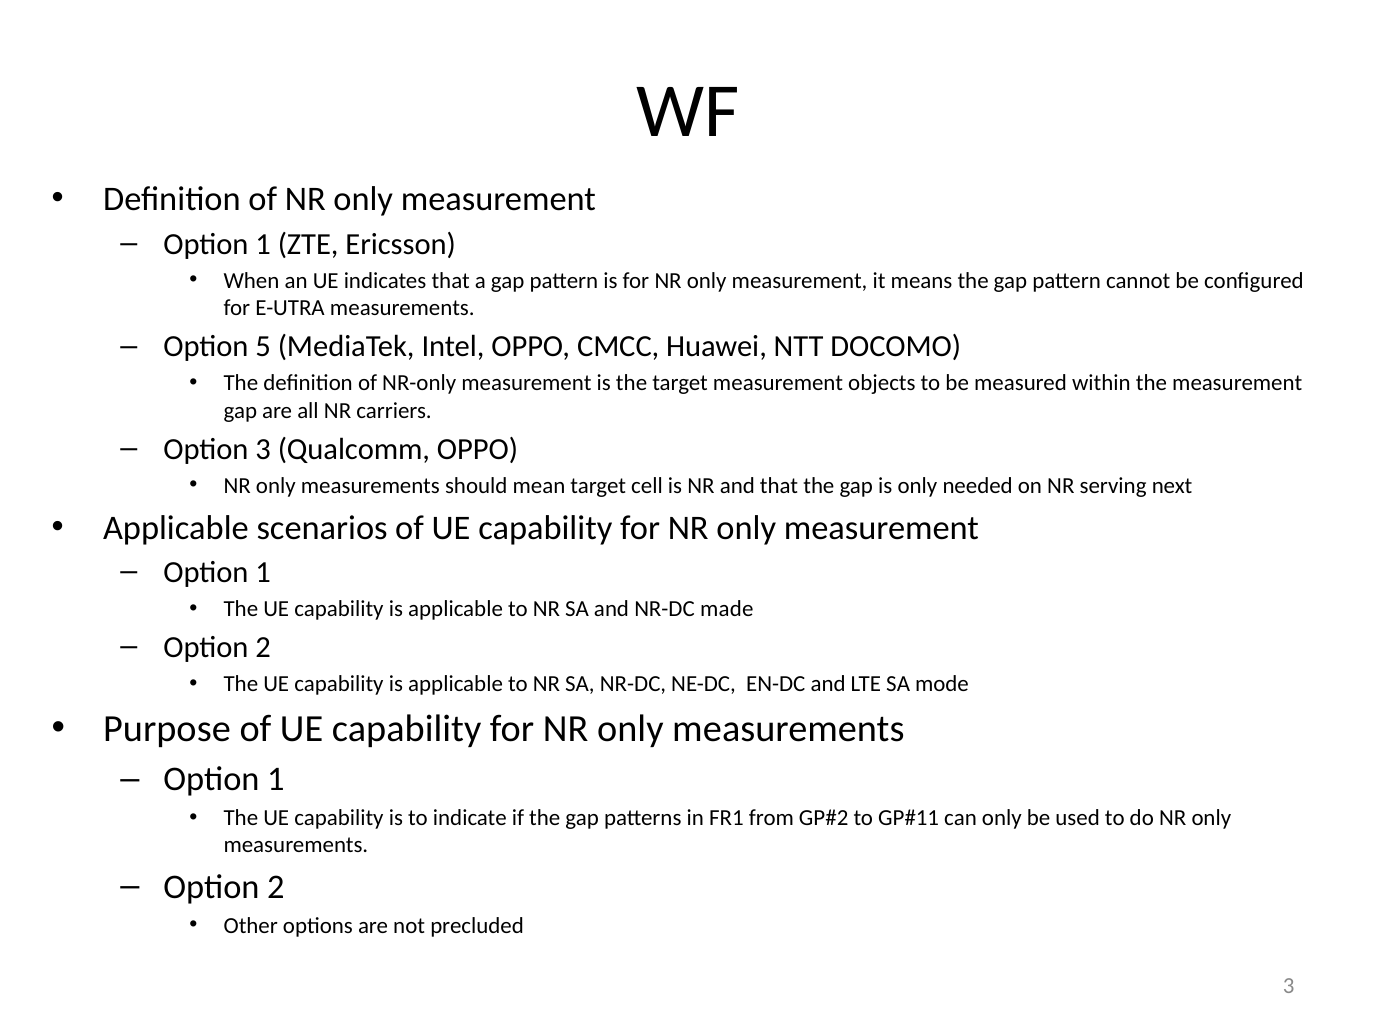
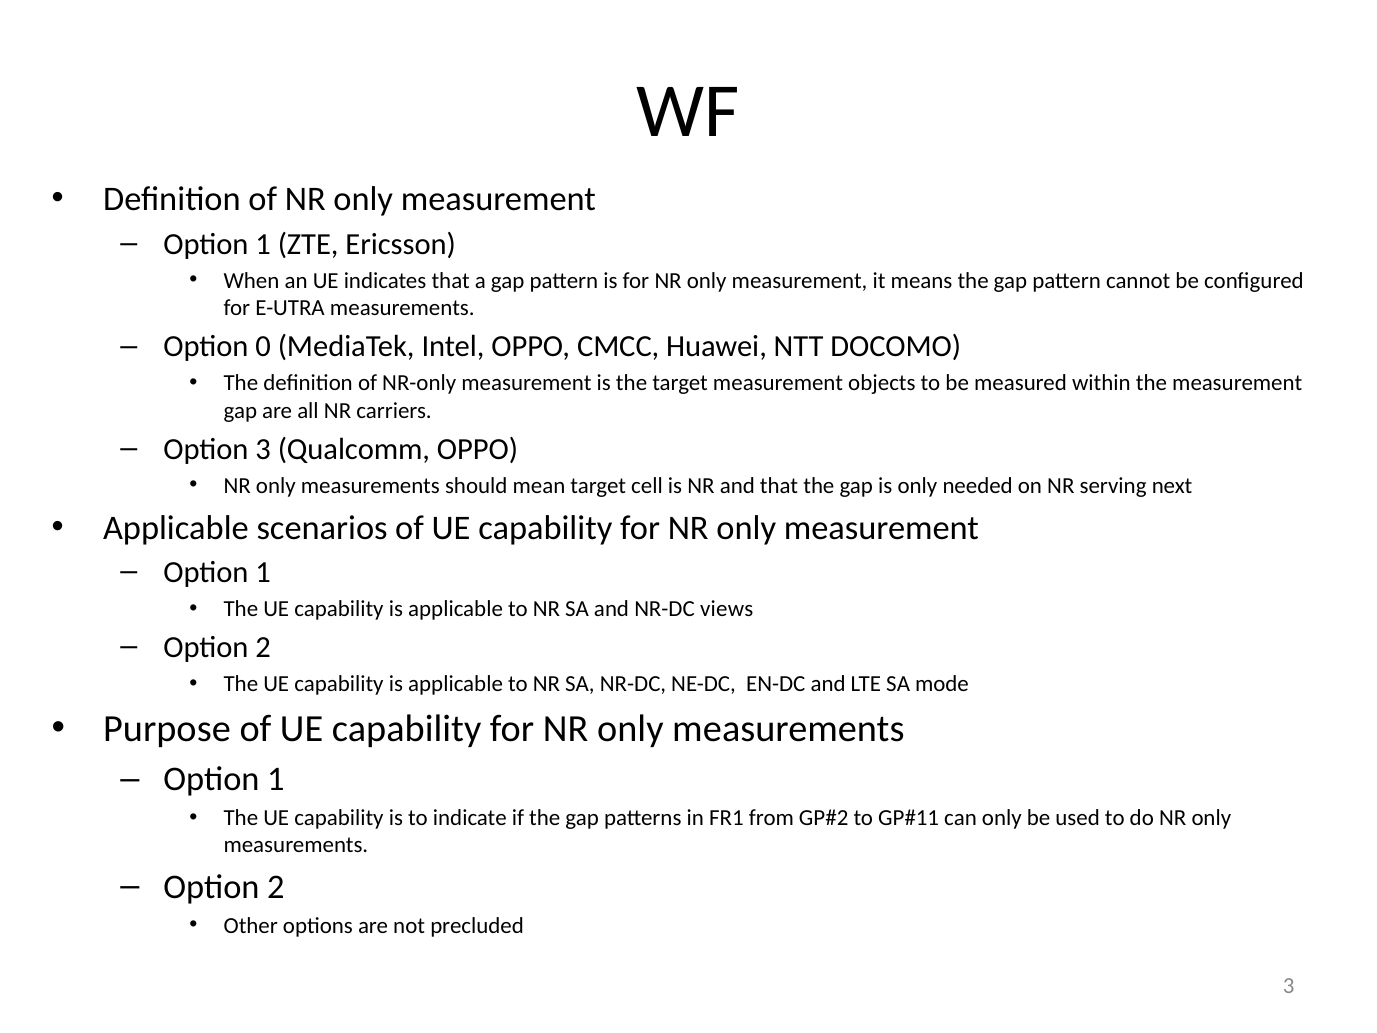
5: 5 -> 0
made: made -> views
